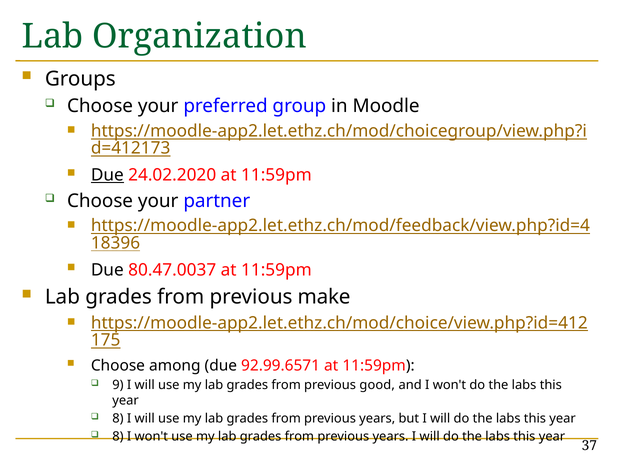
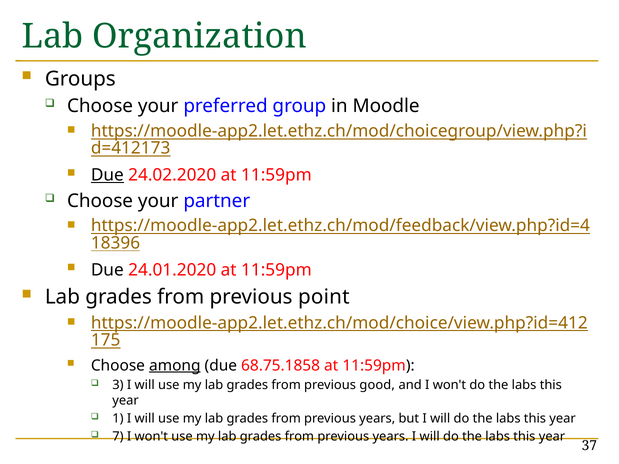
80.47.0037: 80.47.0037 -> 24.01.2020
make: make -> point
among underline: none -> present
92.99.6571: 92.99.6571 -> 68.75.1858
9: 9 -> 3
8 at (118, 419): 8 -> 1
8 at (118, 437): 8 -> 7
